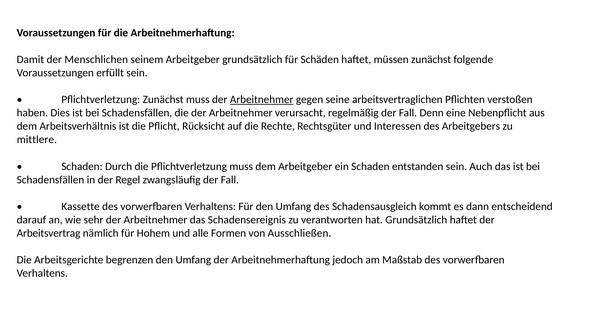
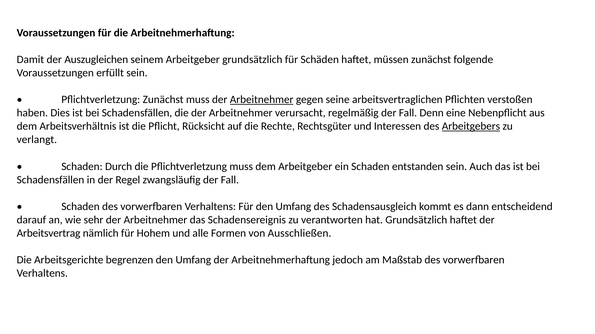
Menschlichen: Menschlichen -> Auszugleichen
Arbeitgebers underline: none -> present
mittlere: mittlere -> verlangt
Kassette at (80, 207): Kassette -> Schaden
